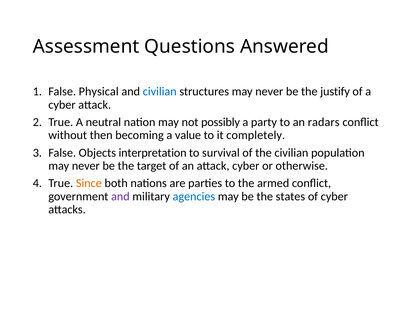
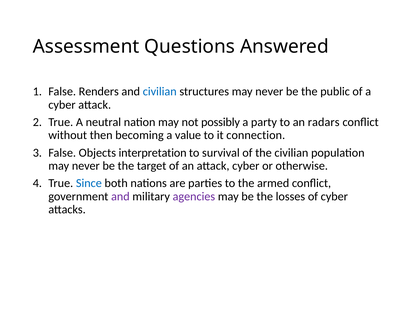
Physical: Physical -> Renders
justify: justify -> public
completely: completely -> connection
Since colour: orange -> blue
agencies colour: blue -> purple
states: states -> losses
